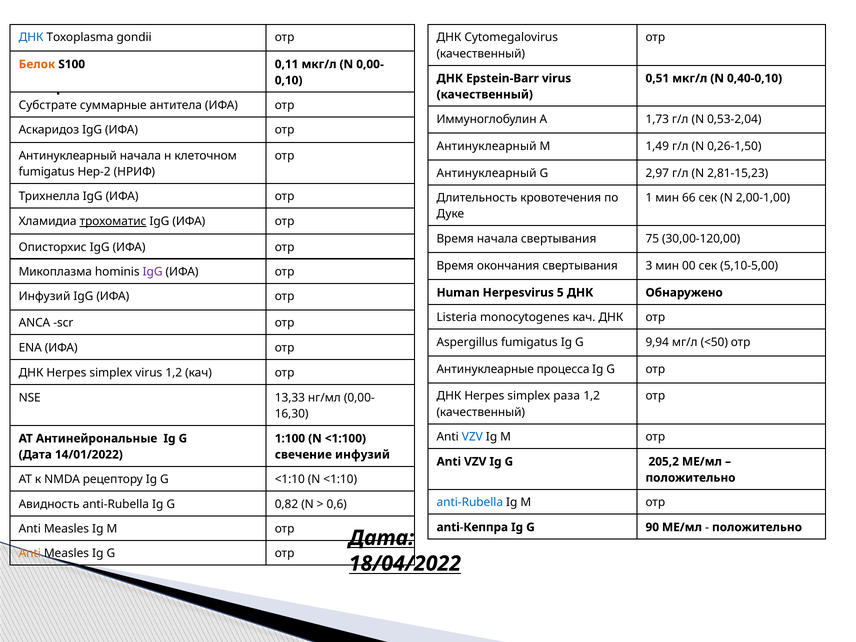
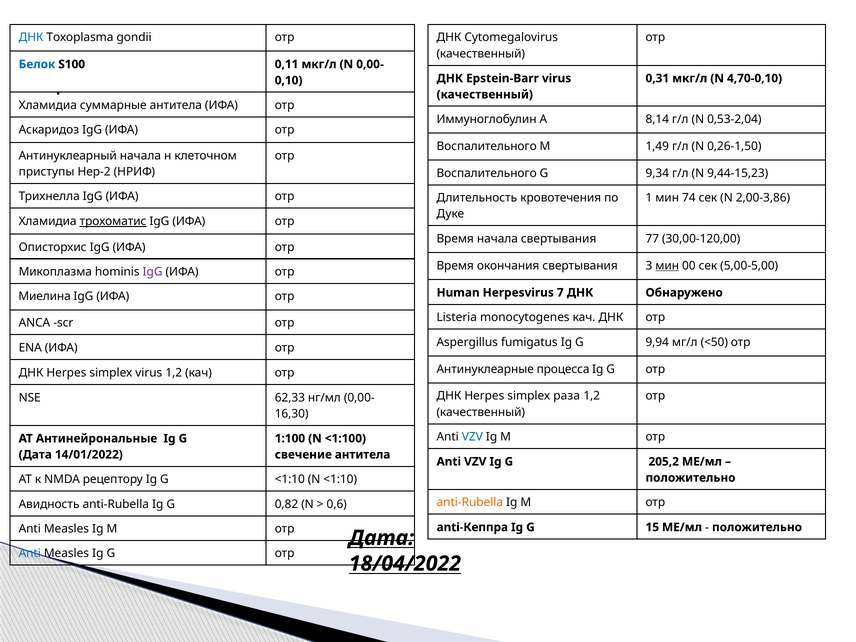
Белок colour: orange -> blue
0,51: 0,51 -> 0,31
0,40-0,10: 0,40-0,10 -> 4,70-0,10
Субстрате at (48, 105): Субстрате -> Хламидиа
1,73: 1,73 -> 8,14
Антинуклеарный at (487, 146): Антинуклеарный -> Воспалительного
fumigatus at (47, 172): fumigatus -> приступы
Антинуклеарный at (487, 173): Антинуклеарный -> Воспалительного
2,97: 2,97 -> 9,34
2,81-15,23: 2,81-15,23 -> 9,44-15,23
66: 66 -> 74
2,00-1,00: 2,00-1,00 -> 2,00-3,86
75: 75 -> 77
мин at (667, 266) underline: none -> present
5,10-5,00: 5,10-5,00 -> 5,00-5,00
5: 5 -> 7
Инфузий at (45, 297): Инфузий -> Миелина
13,33: 13,33 -> 62,33
свечение инфузий: инфузий -> антитела
anti-Rubella at (470, 503) colour: blue -> orange
90: 90 -> 15
Anti at (30, 554) colour: orange -> blue
